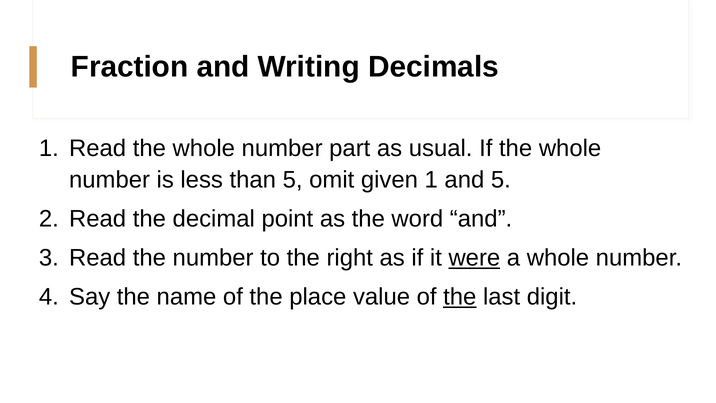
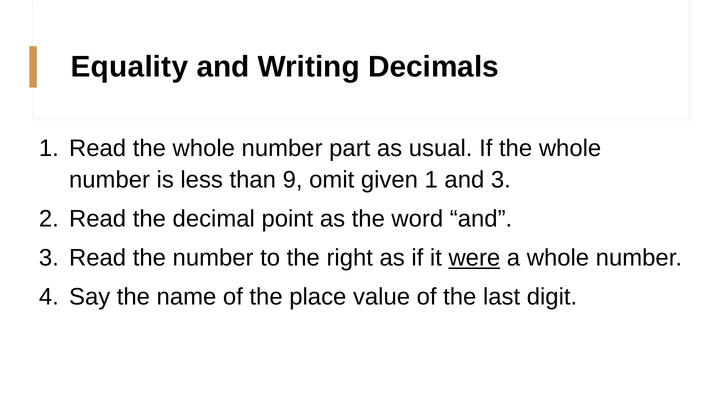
Fraction: Fraction -> Equality
than 5: 5 -> 9
1 and 5: 5 -> 3
the at (460, 297) underline: present -> none
